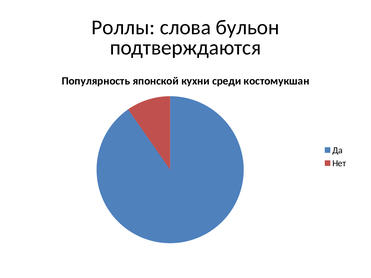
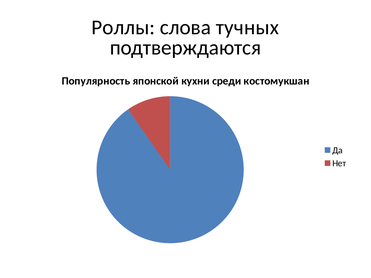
бульон: бульон -> тучных
